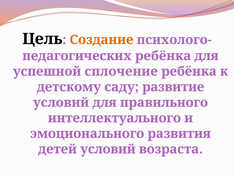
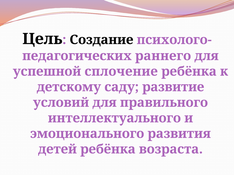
Создание colour: orange -> black
ребёнка at (163, 56): ребёнка -> раннего
детей условий: условий -> ребёнка
